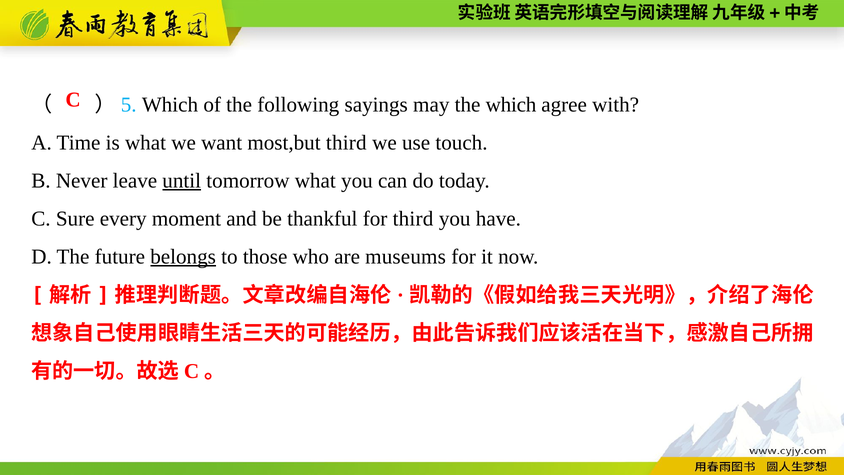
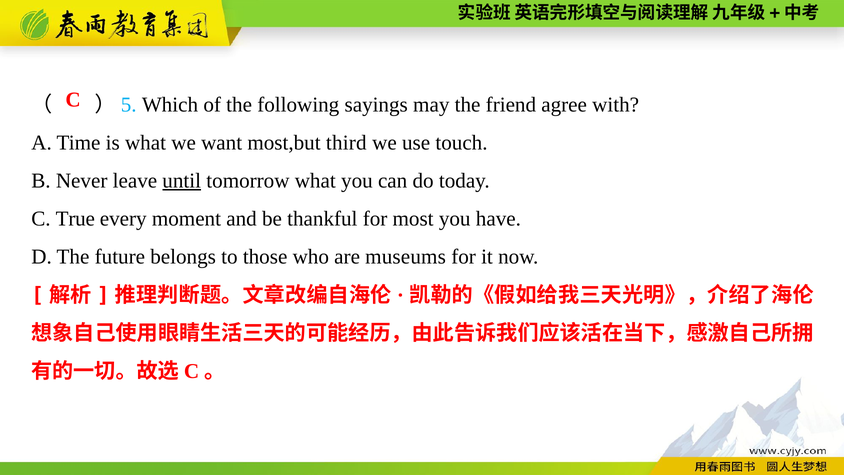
the which: which -> friend
Sure: Sure -> True
for third: third -> most
belongs underline: present -> none
